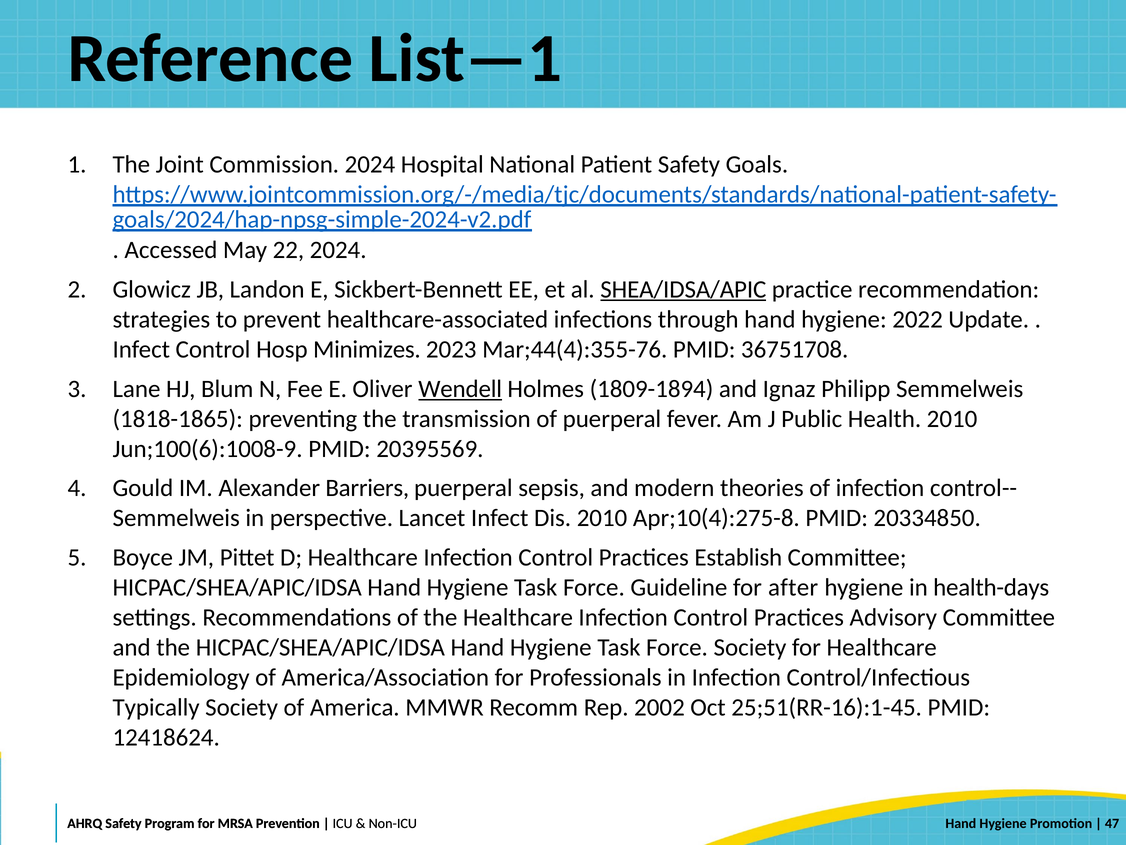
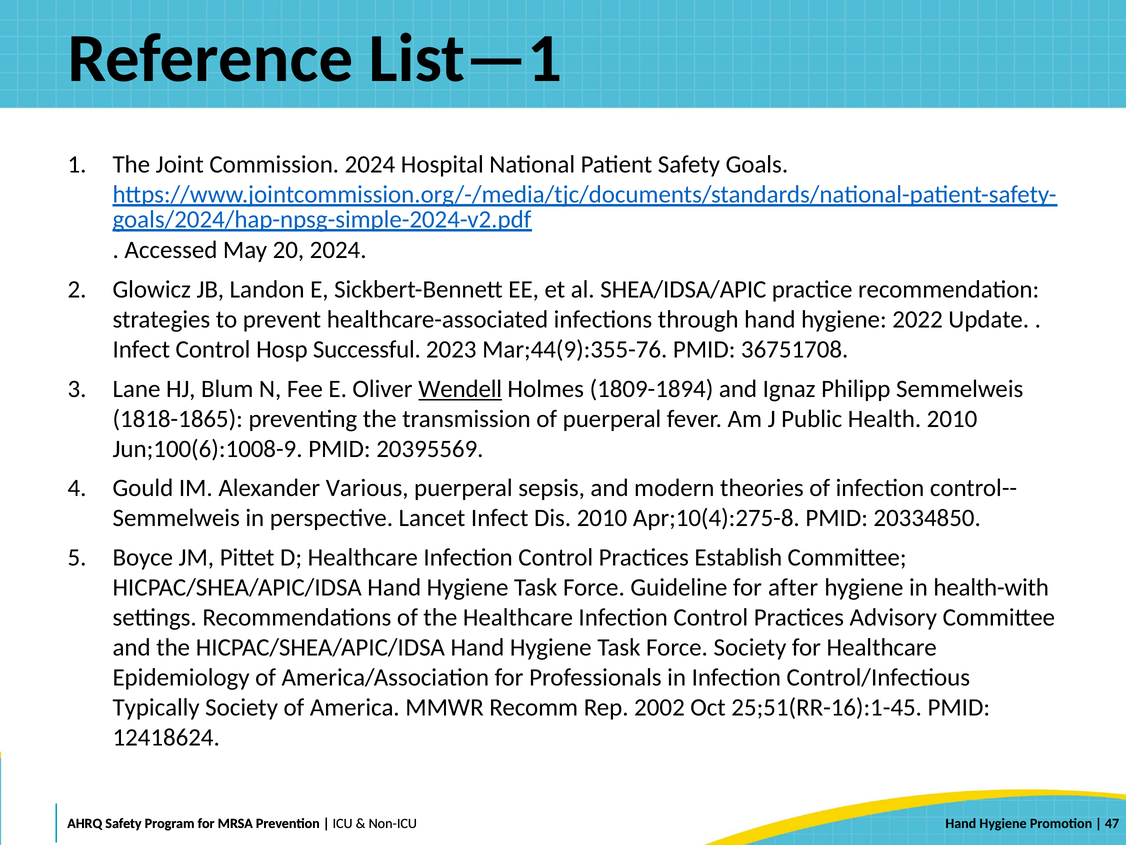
22: 22 -> 20
SHEA/IDSA/APIC underline: present -> none
Minimizes: Minimizes -> Successful
Mar;44(4):355-76: Mar;44(4):355-76 -> Mar;44(9):355-76
Barriers: Barriers -> Various
health-days: health-days -> health-with
